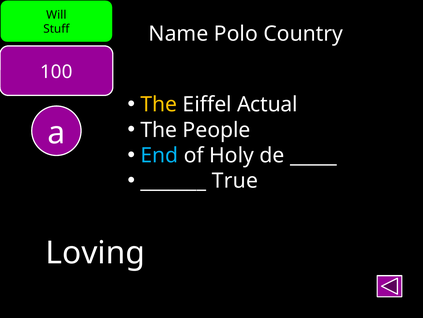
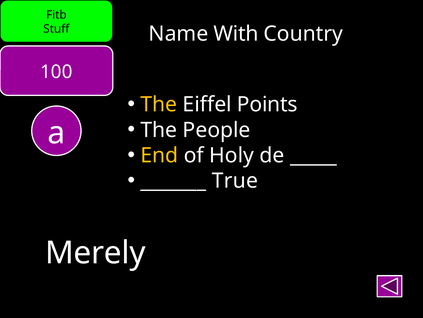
Will: Will -> Fitb
Polo: Polo -> With
Actual: Actual -> Points
End colour: light blue -> yellow
Loving: Loving -> Merely
